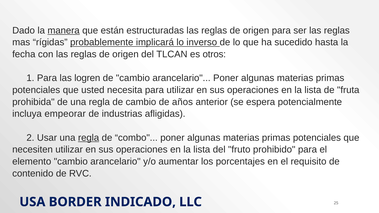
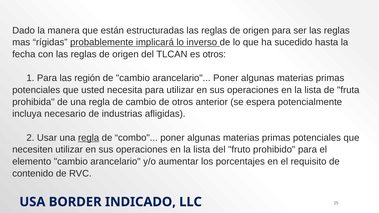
manera underline: present -> none
logren: logren -> región
de años: años -> otros
empeorar: empeorar -> necesario
